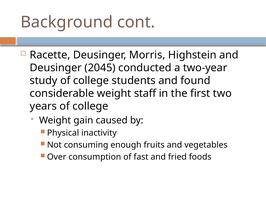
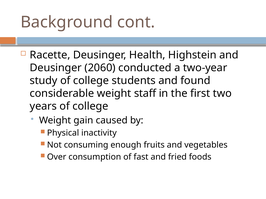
Morris: Morris -> Health
2045: 2045 -> 2060
